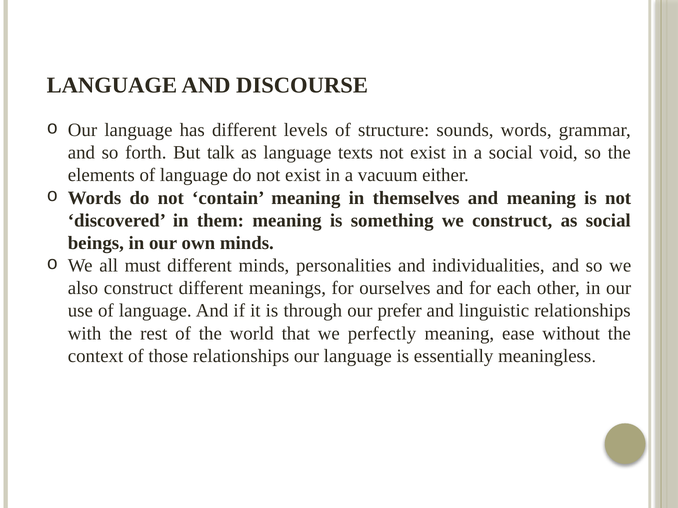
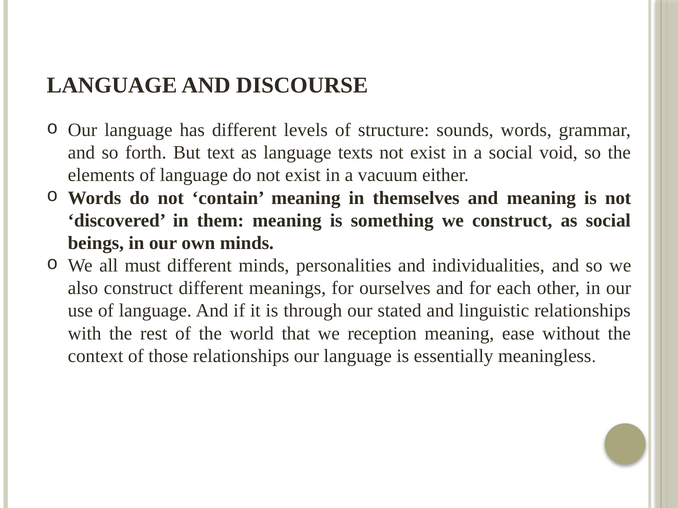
talk: talk -> text
prefer: prefer -> stated
perfectly: perfectly -> reception
